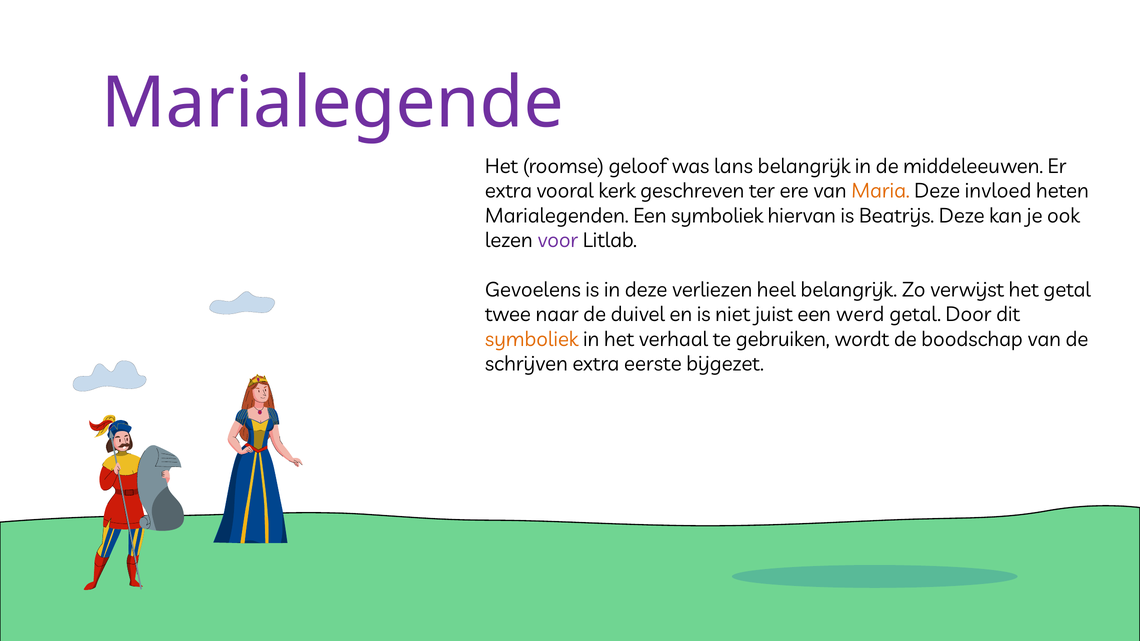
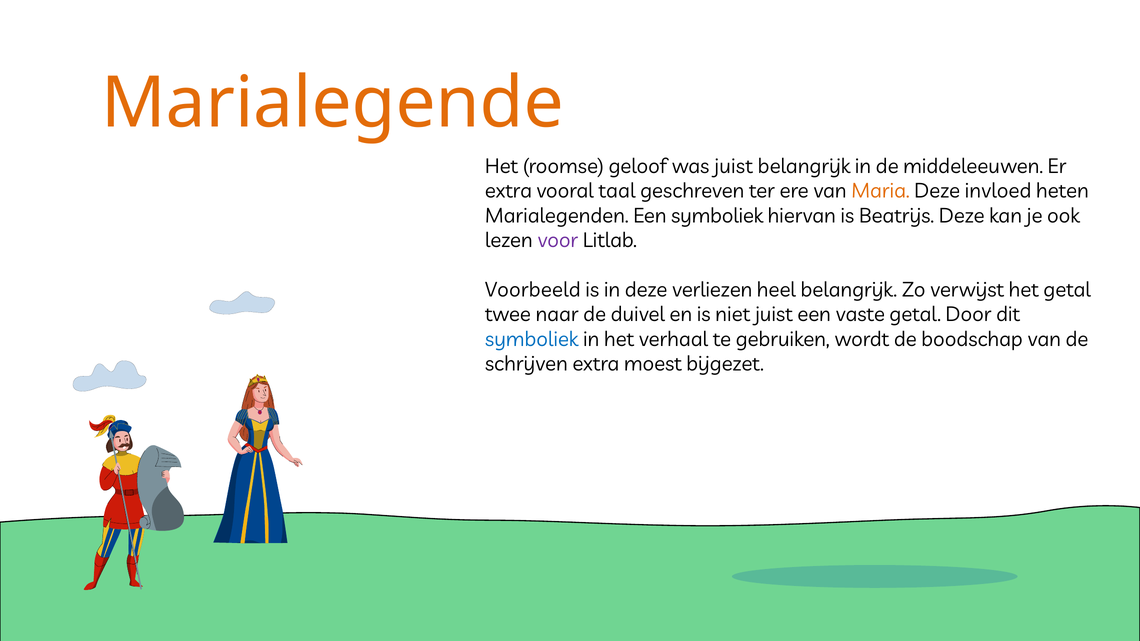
Marialegende colour: purple -> orange
was lans: lans -> juist
kerk: kerk -> taal
Gevoelens: Gevoelens -> Voorbeeld
werd: werd -> vaste
symboliek at (532, 340) colour: orange -> blue
eerste: eerste -> moest
